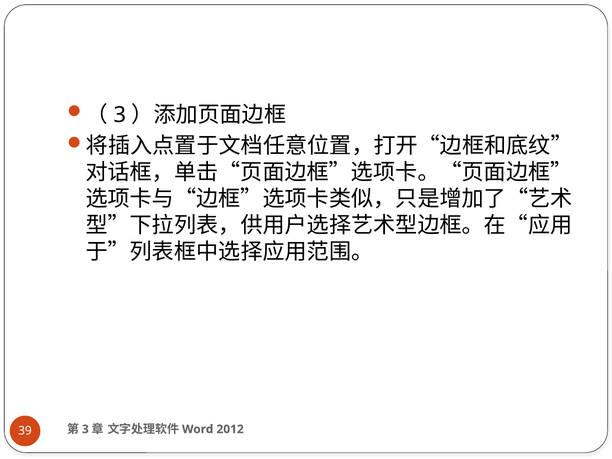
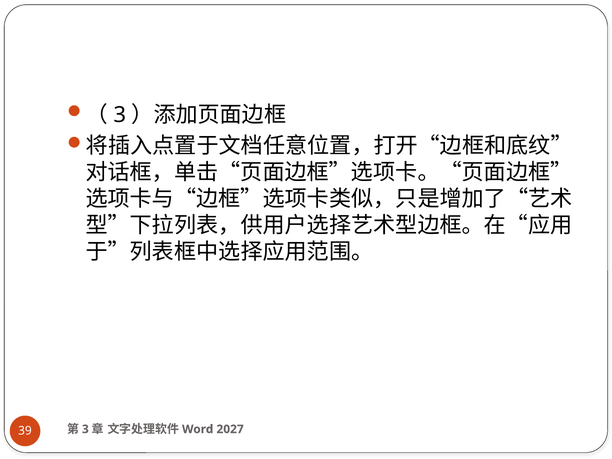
2012: 2012 -> 2027
